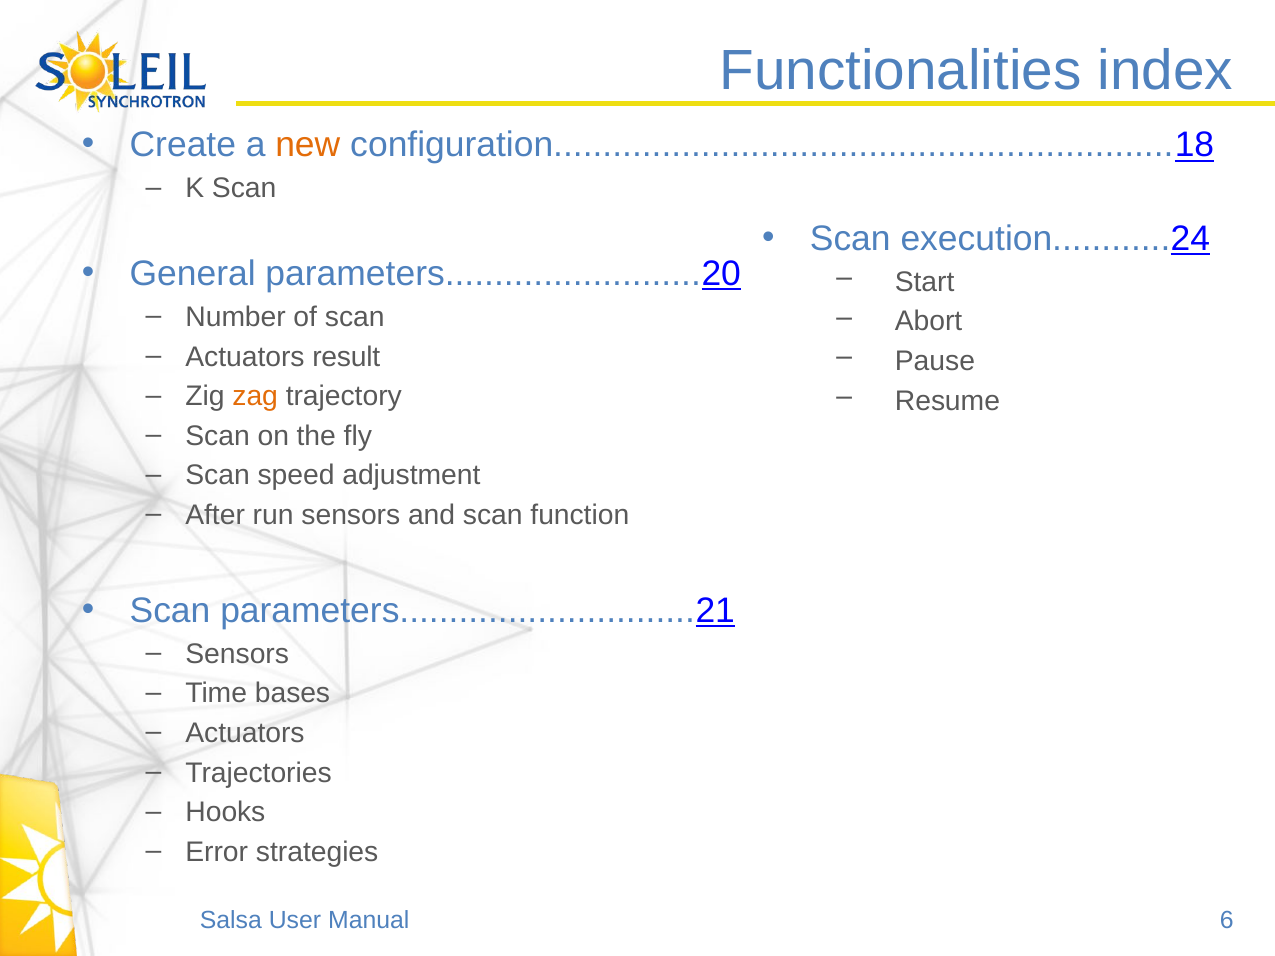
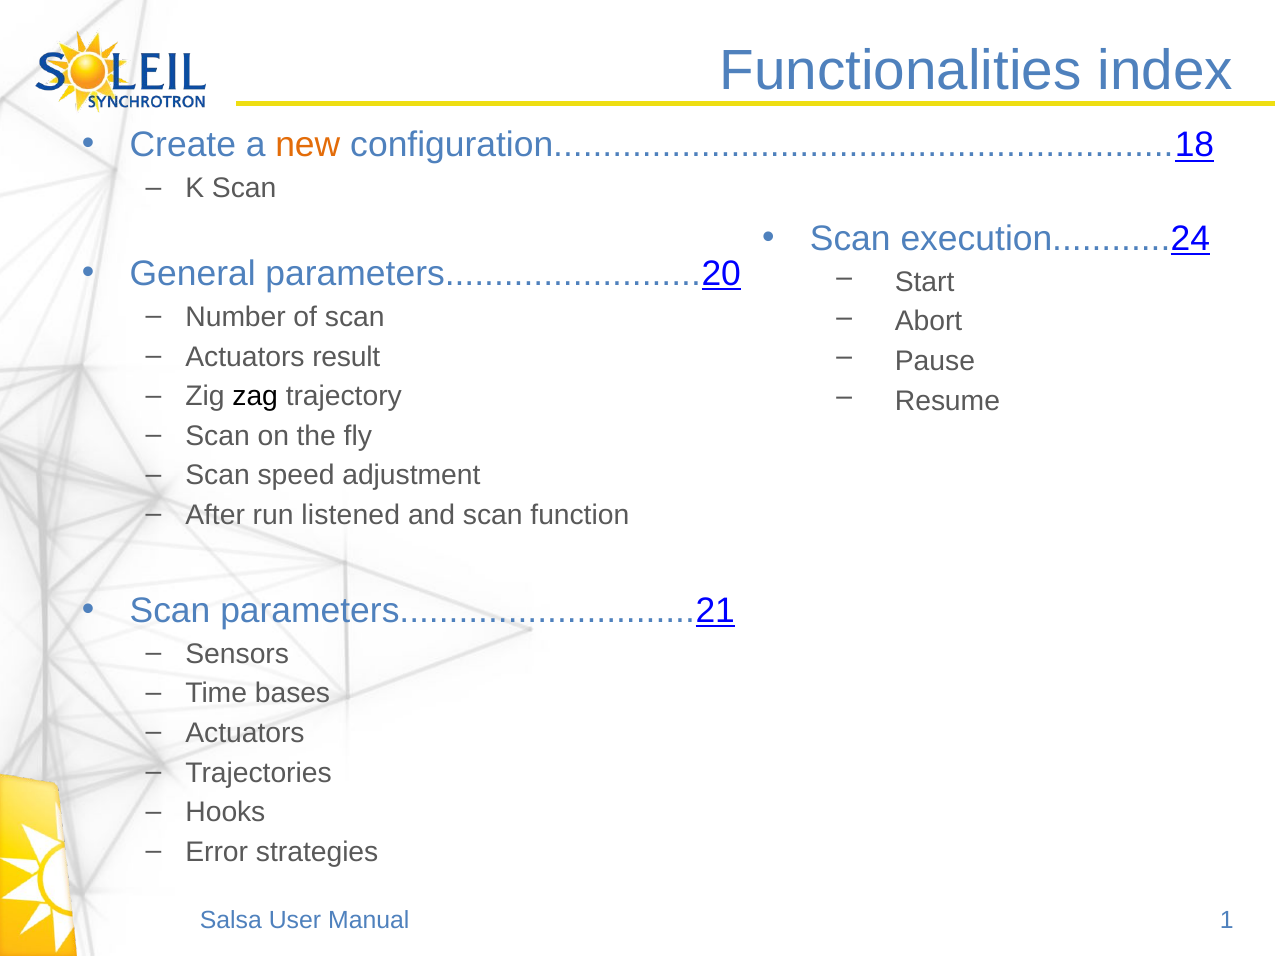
zag colour: orange -> black
run sensors: sensors -> listened
6: 6 -> 1
